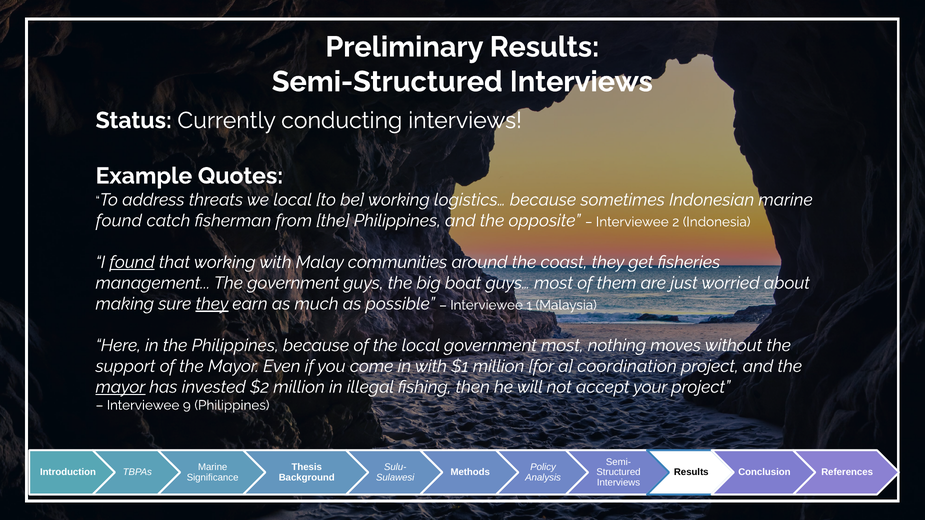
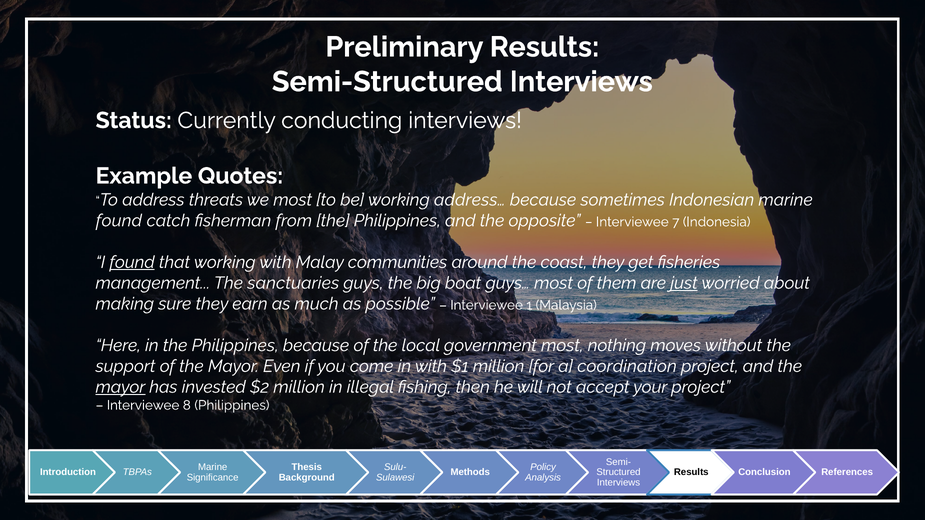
we local: local -> most
logistics…: logistics… -> address…
2: 2 -> 7
The government: government -> sanctuaries
just underline: none -> present
they at (212, 304) underline: present -> none
9: 9 -> 8
